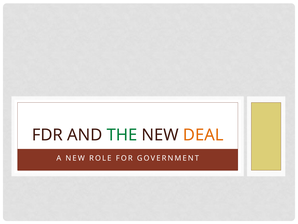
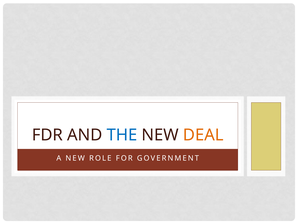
THE colour: green -> blue
